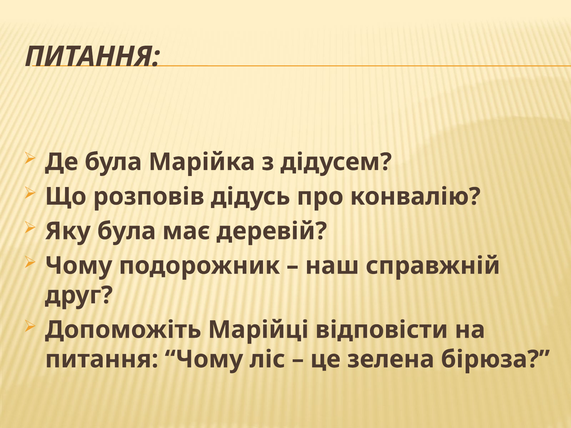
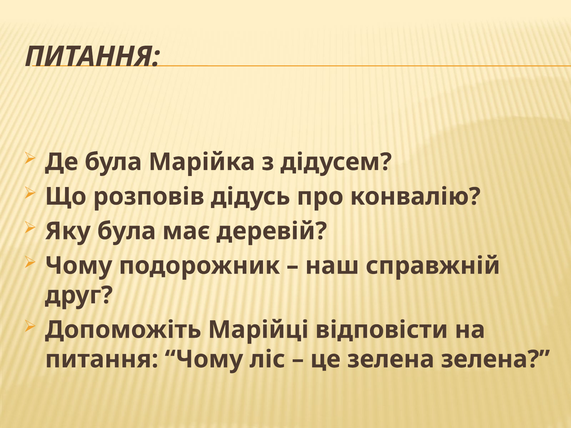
зелена бірюза: бірюза -> зелена
